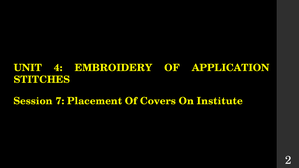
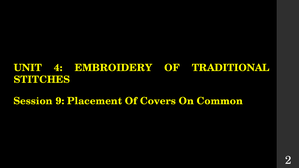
APPLICATION: APPLICATION -> TRADITIONAL
7: 7 -> 9
Institute: Institute -> Common
